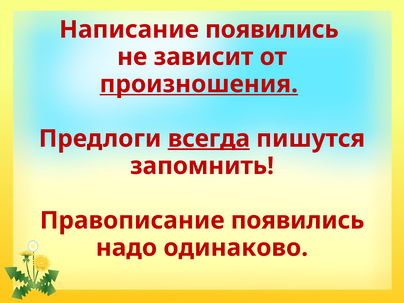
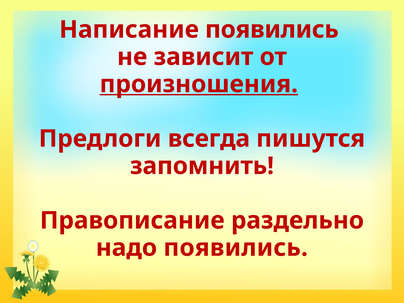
всегда underline: present -> none
Правописание появились: появились -> раздельно
надо одинаково: одинаково -> появились
